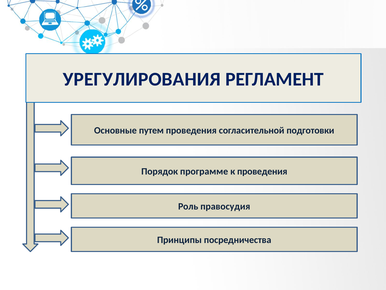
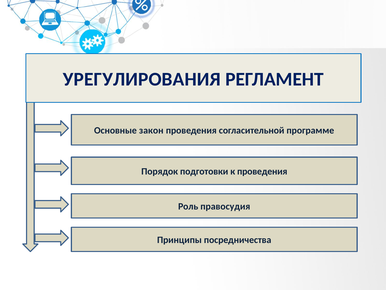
путем: путем -> закон
подготовки: подготовки -> программе
программе: программе -> подготовки
